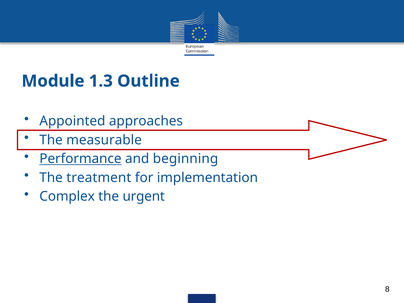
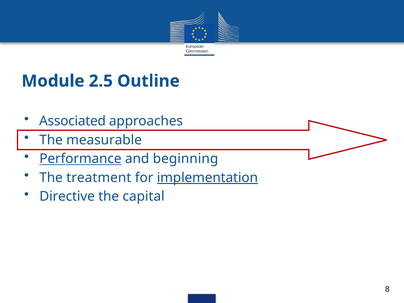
1.3: 1.3 -> 2.5
Appointed: Appointed -> Associated
implementation underline: none -> present
Complex: Complex -> Directive
urgent: urgent -> capital
